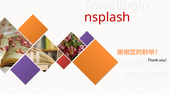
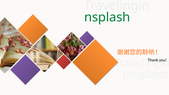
nsplash colour: red -> green
